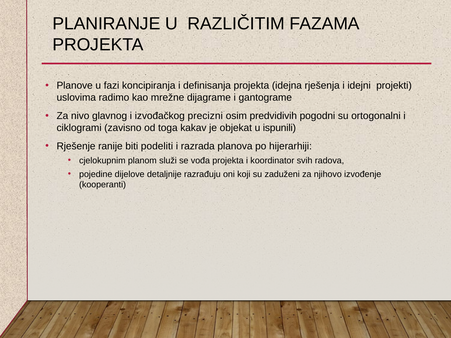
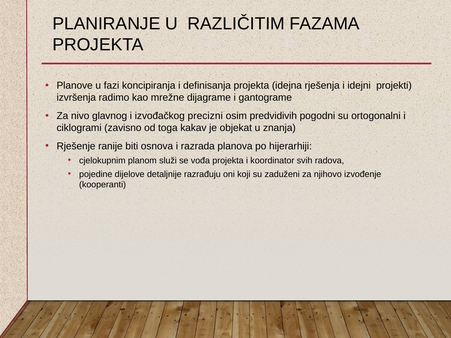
uslovima: uslovima -> izvršenja
ispunili: ispunili -> znanja
podeliti: podeliti -> osnova
